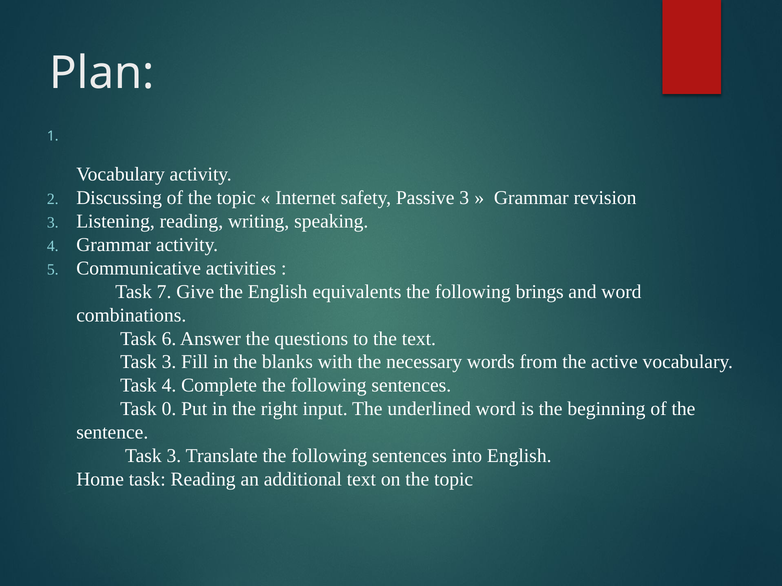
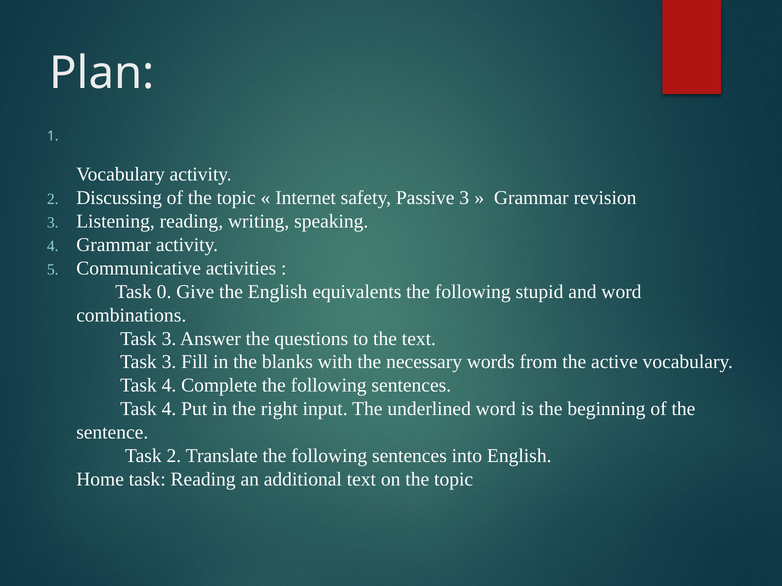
7: 7 -> 0
brings: brings -> stupid
6 at (169, 339): 6 -> 3
0 at (169, 409): 0 -> 4
3 at (174, 456): 3 -> 2
